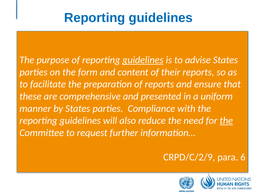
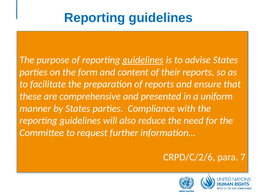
the at (226, 120) underline: present -> none
CRPD/C/2/9: CRPD/C/2/9 -> CRPD/C/2/6
6: 6 -> 7
